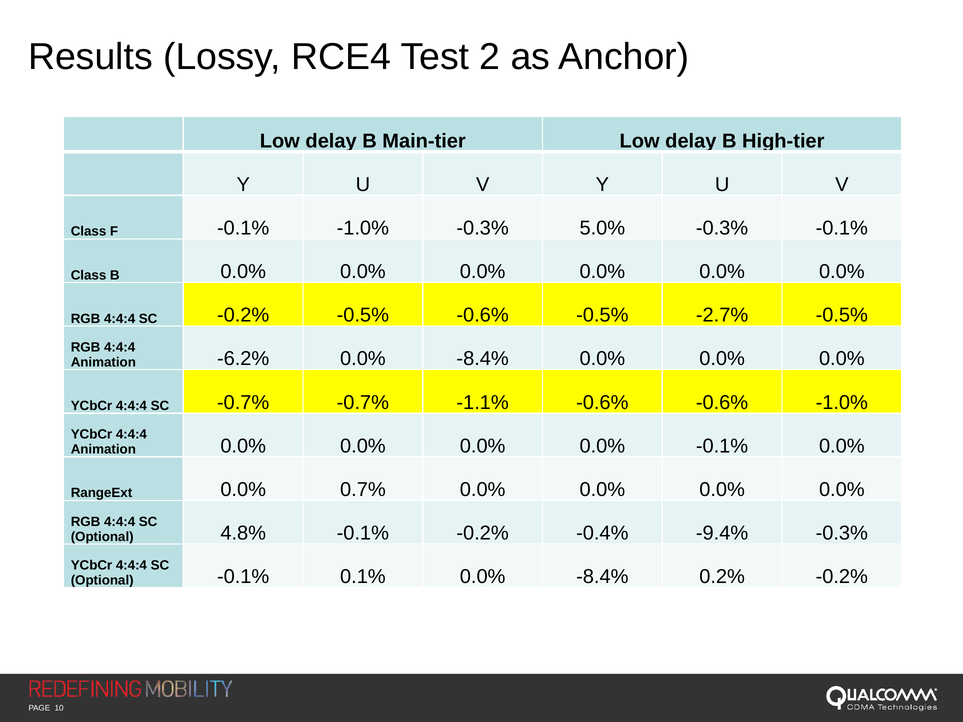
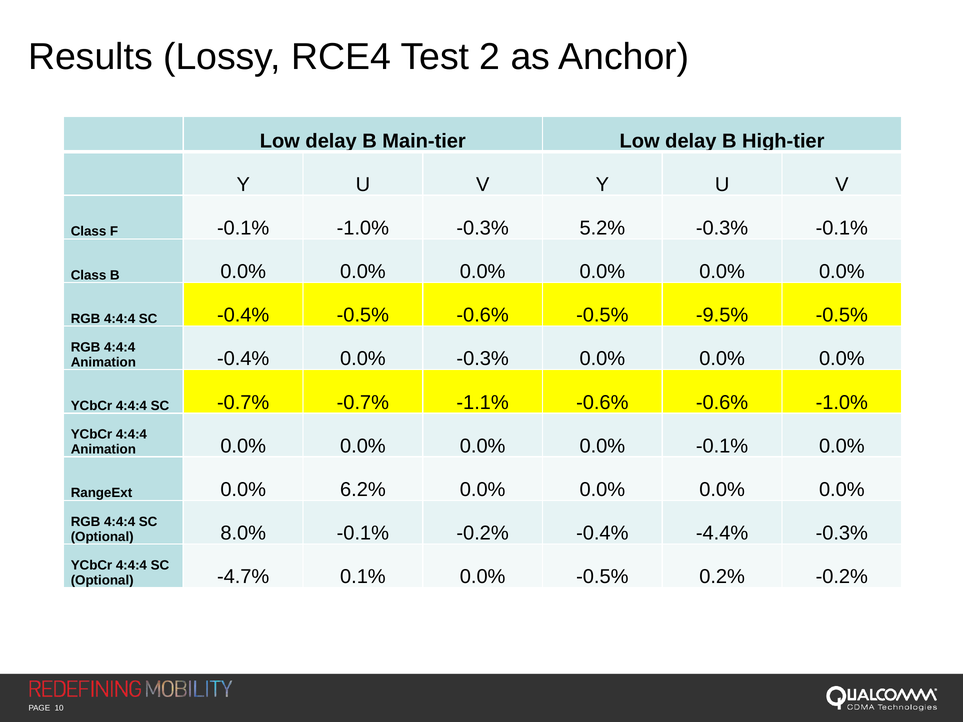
5.0%: 5.0% -> 5.2%
SC -0.2%: -0.2% -> -0.4%
-2.7%: -2.7% -> -9.5%
Animation -6.2%: -6.2% -> -0.4%
-8.4% at (483, 359): -8.4% -> -0.3%
0.7%: 0.7% -> 6.2%
4.8%: 4.8% -> 8.0%
-9.4%: -9.4% -> -4.4%
Optional -0.1%: -0.1% -> -4.7%
0.1% 0.0% -8.4%: -8.4% -> -0.5%
